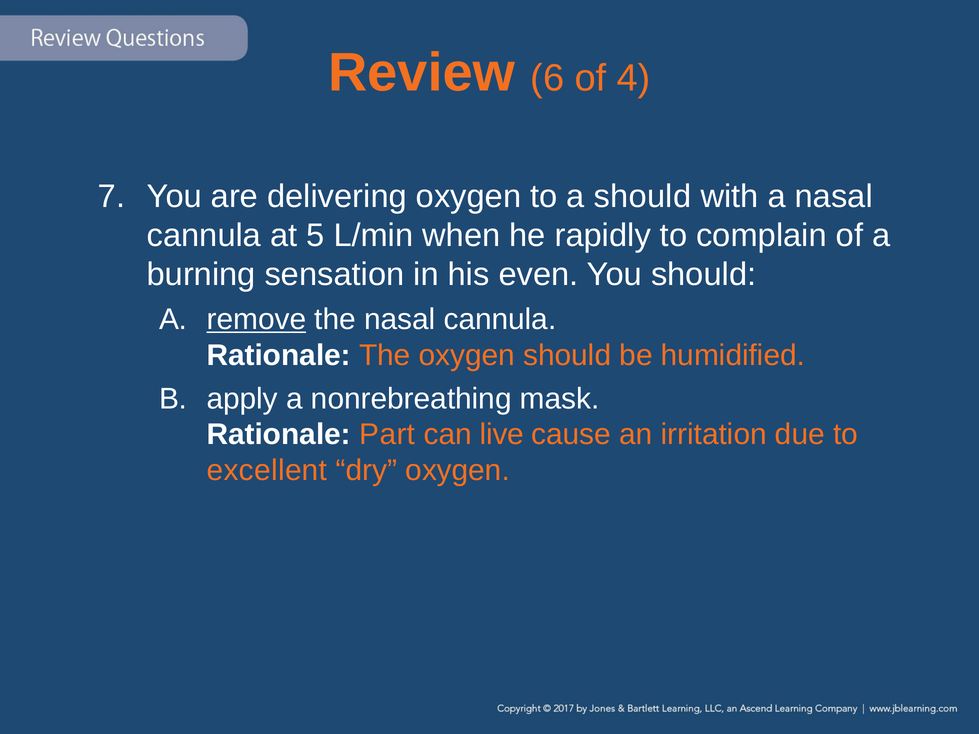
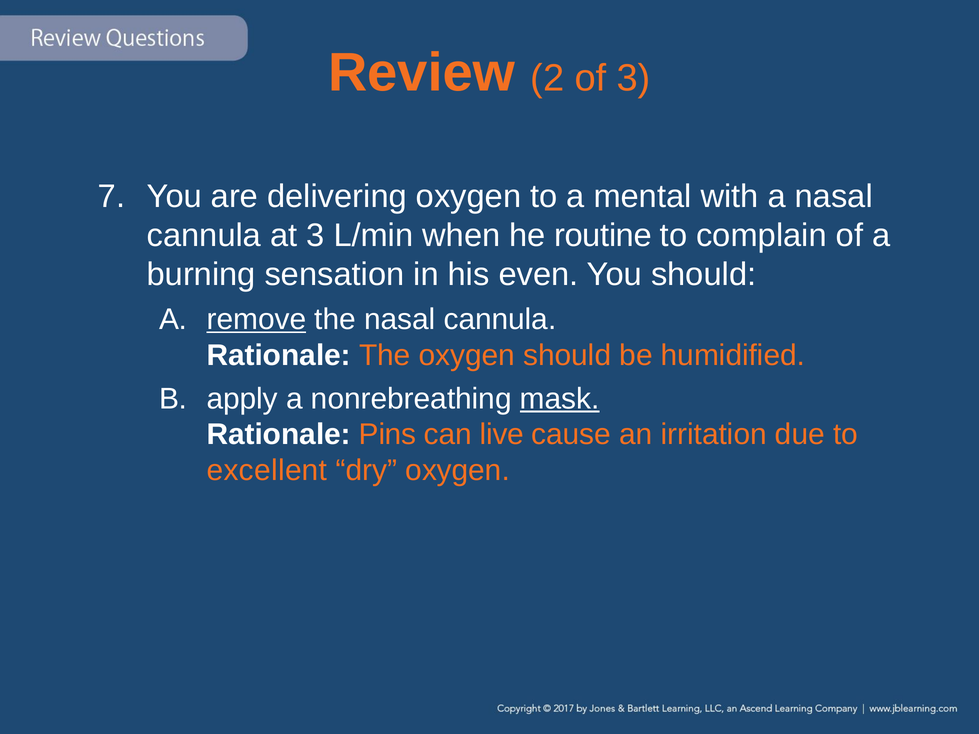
6: 6 -> 2
of 4: 4 -> 3
a should: should -> mental
at 5: 5 -> 3
rapidly: rapidly -> routine
mask underline: none -> present
Part: Part -> Pins
